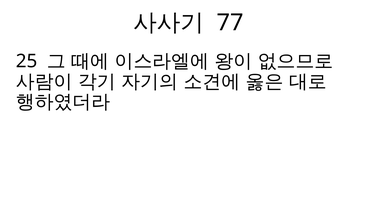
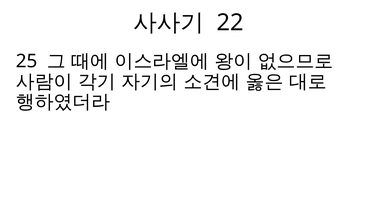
77: 77 -> 22
